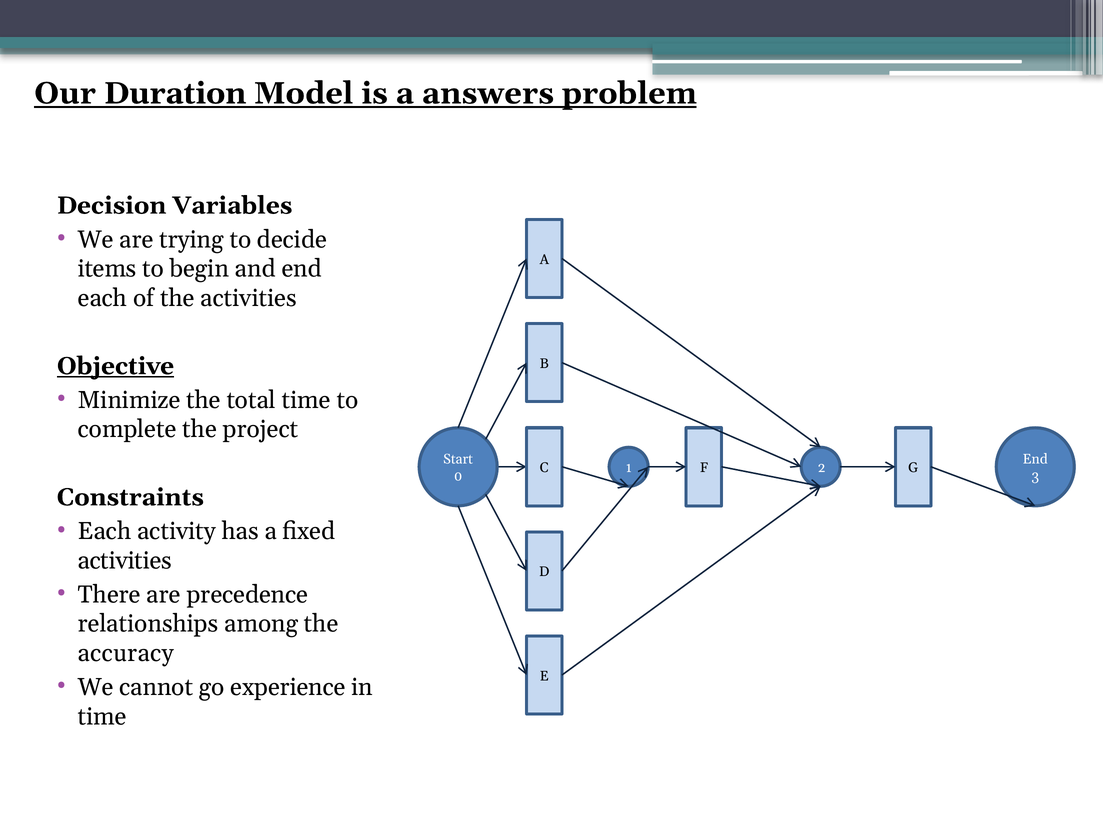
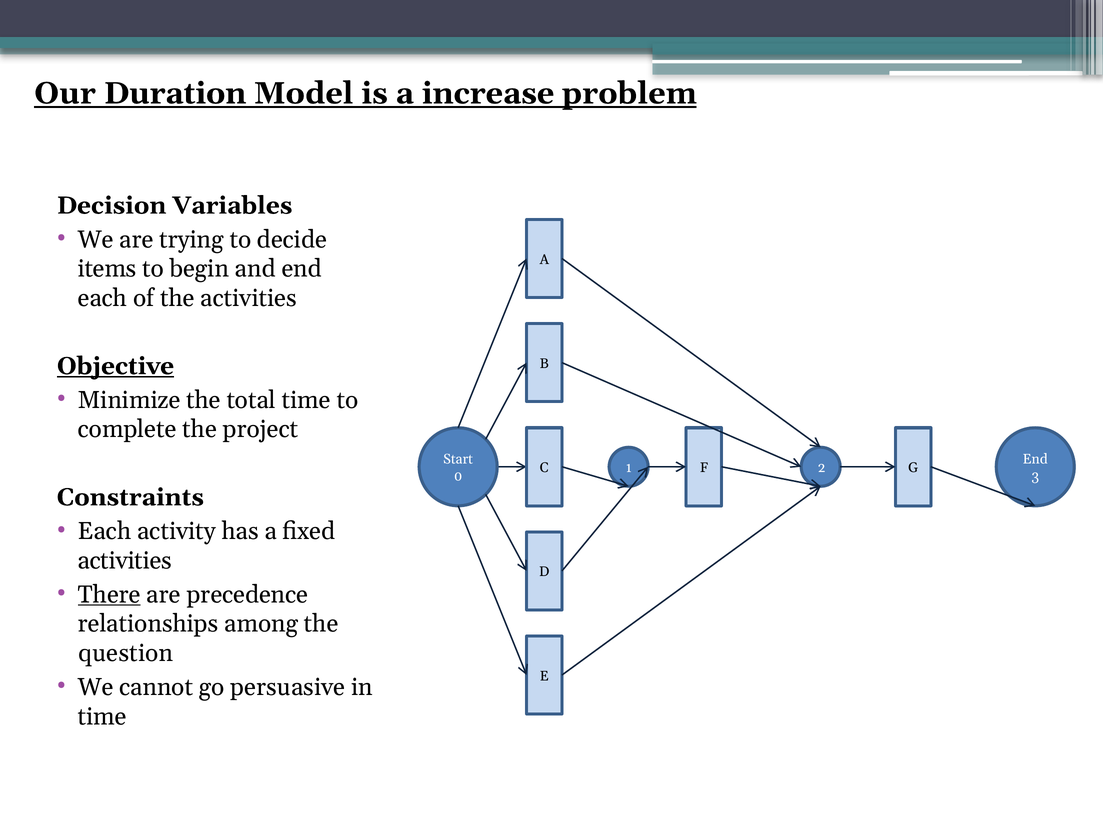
answers: answers -> increase
There underline: none -> present
accuracy: accuracy -> question
experience: experience -> persuasive
